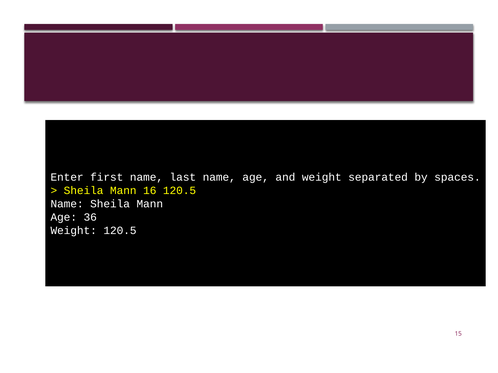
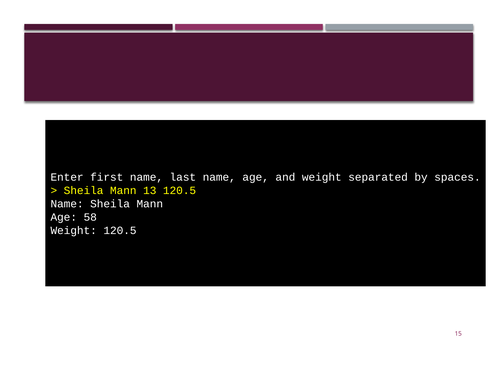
16: 16 -> 13
36: 36 -> 58
